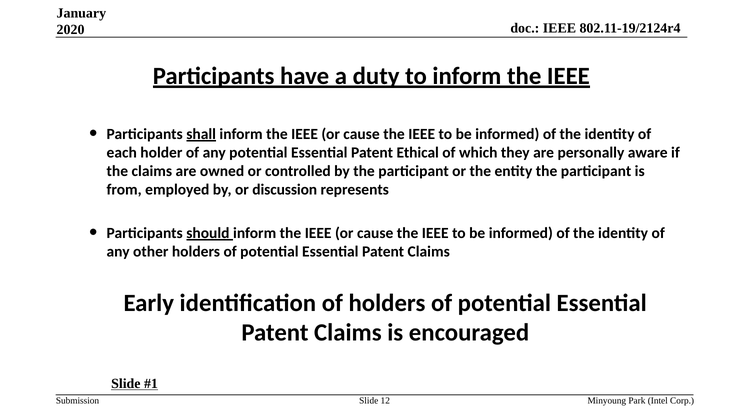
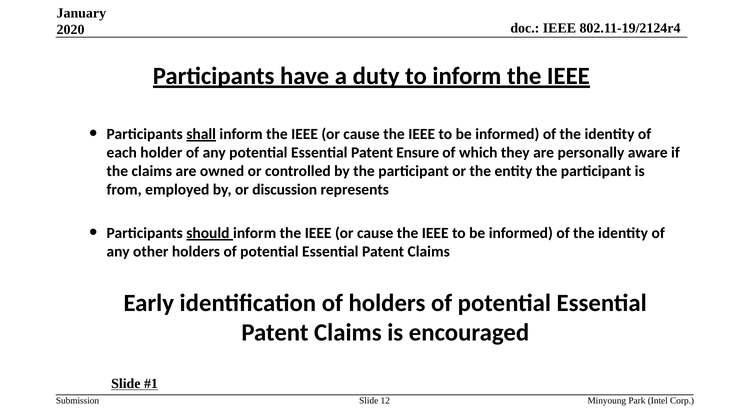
Ethical: Ethical -> Ensure
